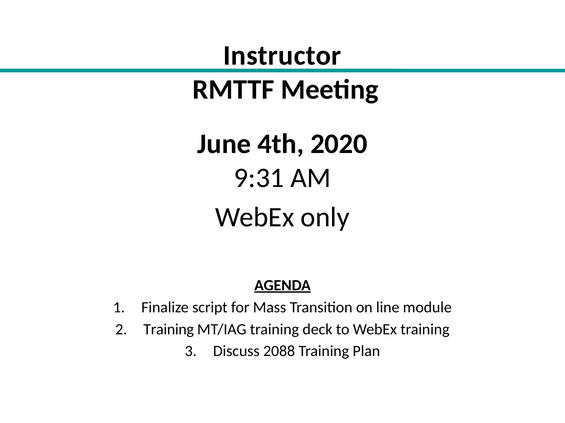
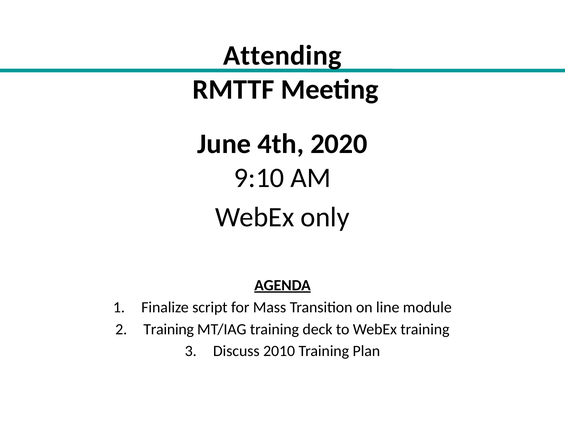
Instructor: Instructor -> Attending
9:31: 9:31 -> 9:10
2088: 2088 -> 2010
